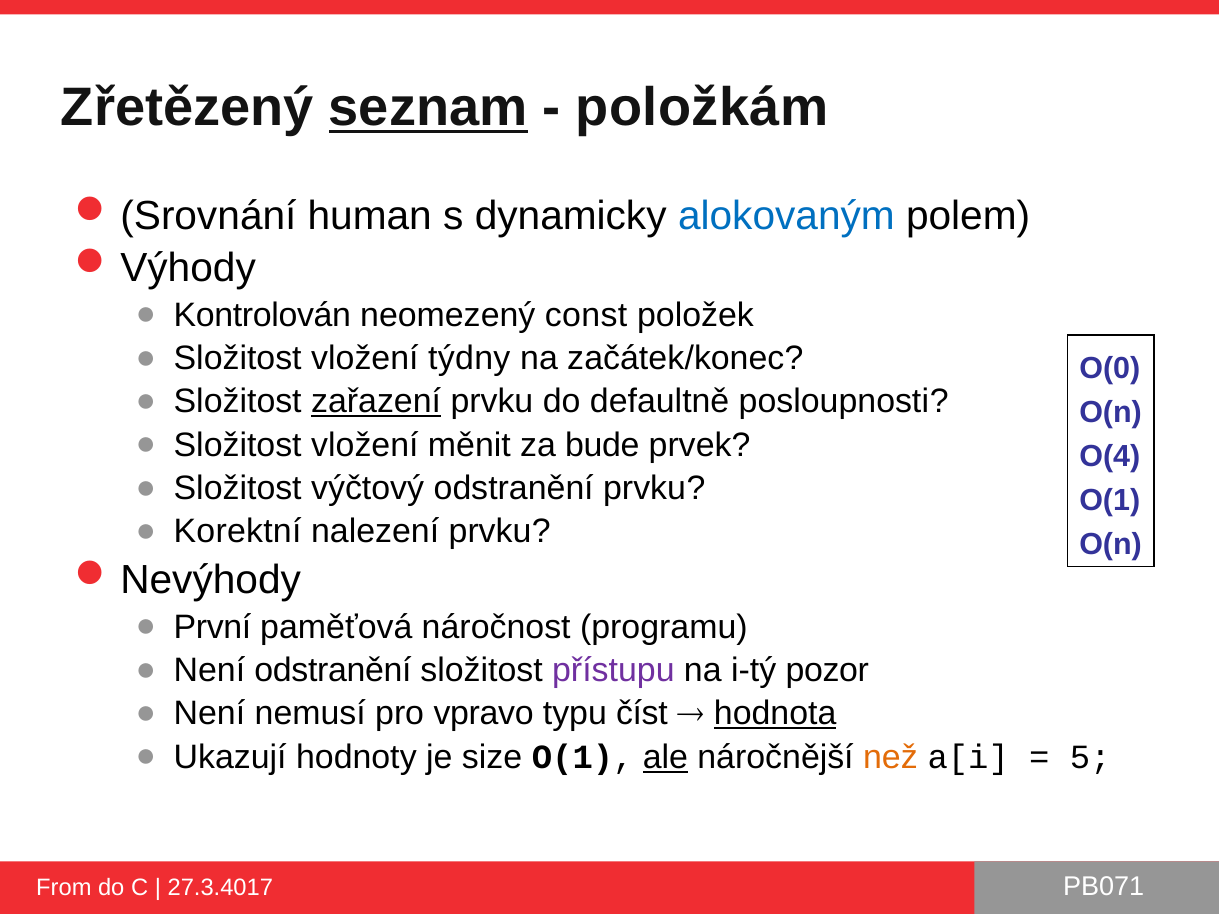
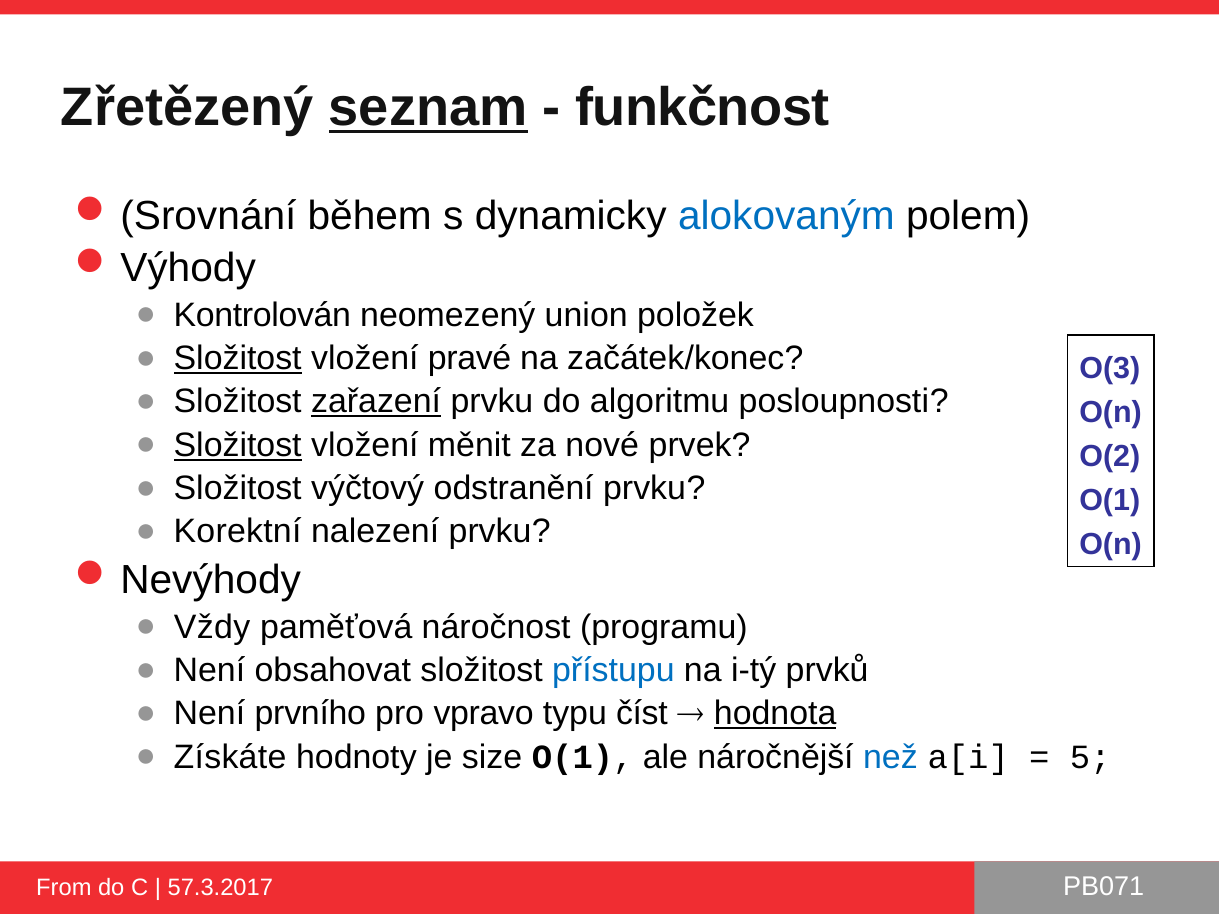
položkám: položkám -> funkčnost
human: human -> během
const: const -> union
Složitost at (238, 359) underline: none -> present
týdny: týdny -> pravé
O(0: O(0 -> O(3
defaultně: defaultně -> algoritmu
Složitost at (238, 445) underline: none -> present
bude: bude -> nové
O(4: O(4 -> O(2
První: První -> Vždy
Není odstranění: odstranění -> obsahovat
přístupu colour: purple -> blue
pozor: pozor -> prvků
nemusí: nemusí -> prvního
Ukazují: Ukazují -> Získáte
ale underline: present -> none
než colour: orange -> blue
27.3.4017: 27.3.4017 -> 57.3.2017
